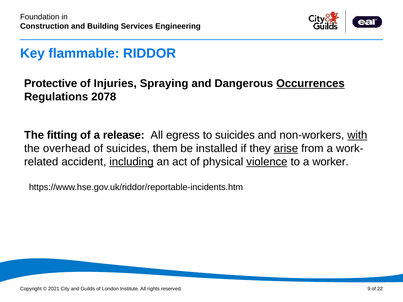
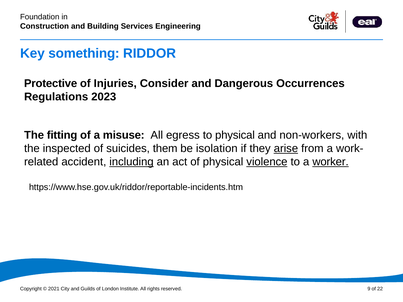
flammable: flammable -> something
Spraying: Spraying -> Consider
Occurrences underline: present -> none
2078: 2078 -> 2023
release: release -> misuse
to suicides: suicides -> physical
with underline: present -> none
overhead: overhead -> inspected
installed: installed -> isolation
worker underline: none -> present
